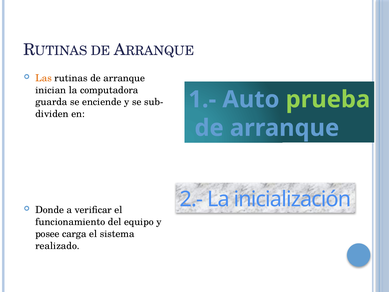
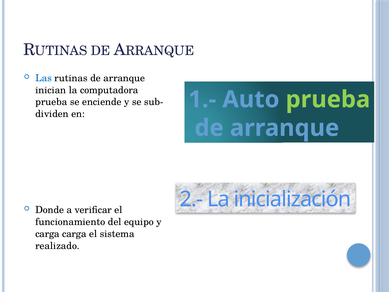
Las colour: orange -> blue
guarda at (51, 102): guarda -> prueba
posee at (47, 234): posee -> carga
